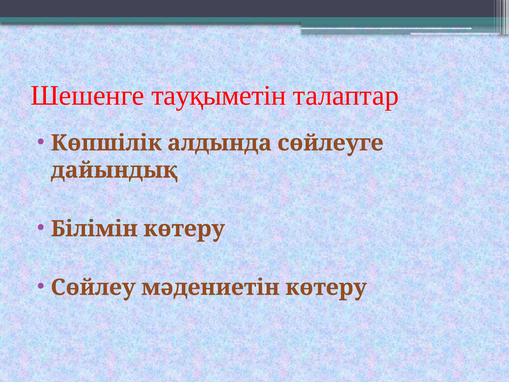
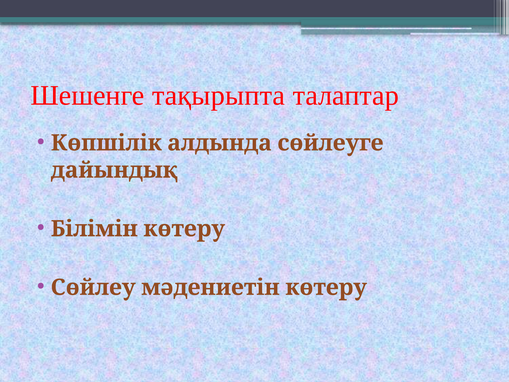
тауқыметін: тауқыметін -> тақырыпта
